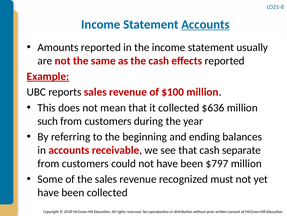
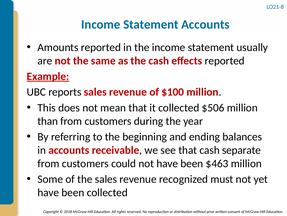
Accounts at (205, 24) underline: present -> none
$636: $636 -> $506
such: such -> than
$797: $797 -> $463
